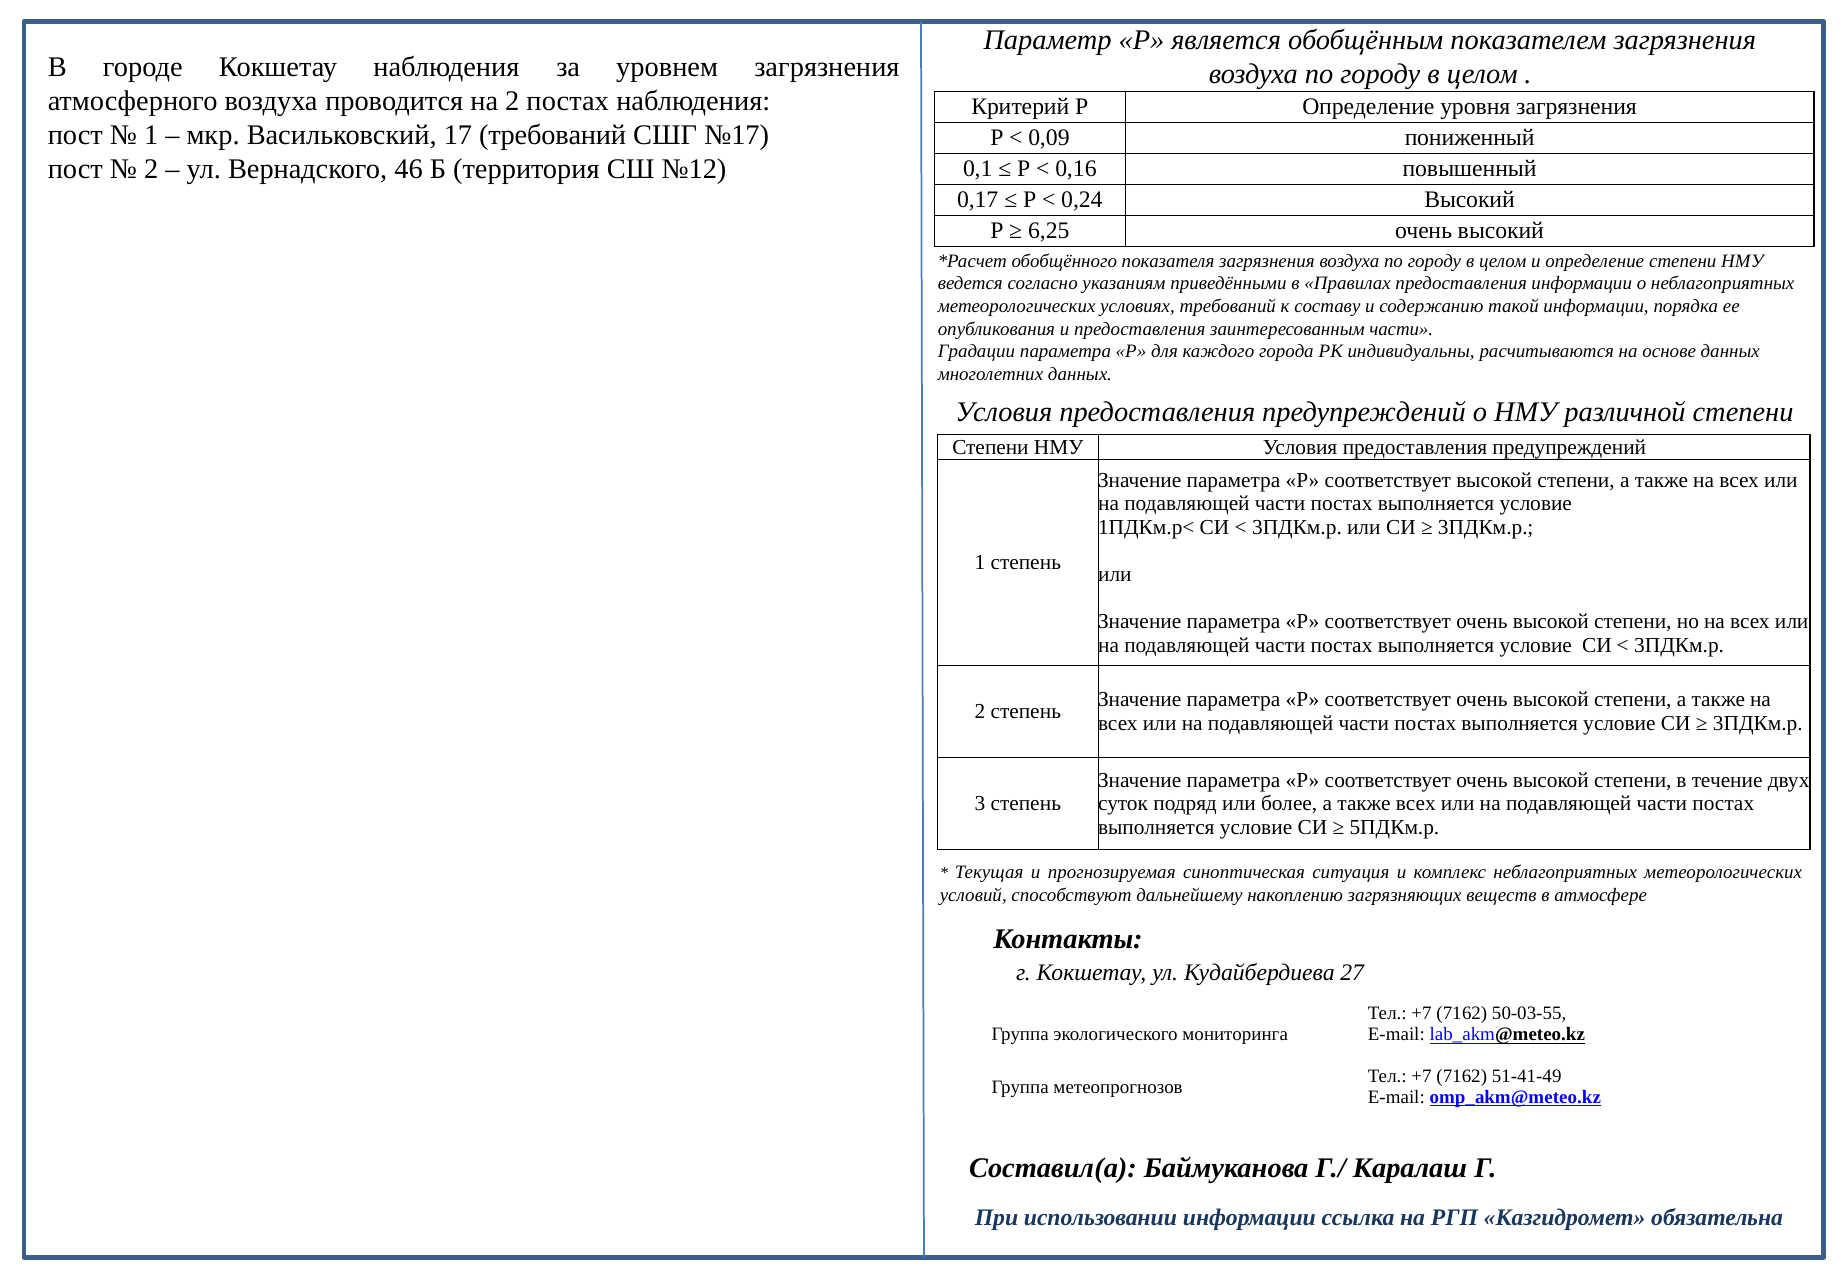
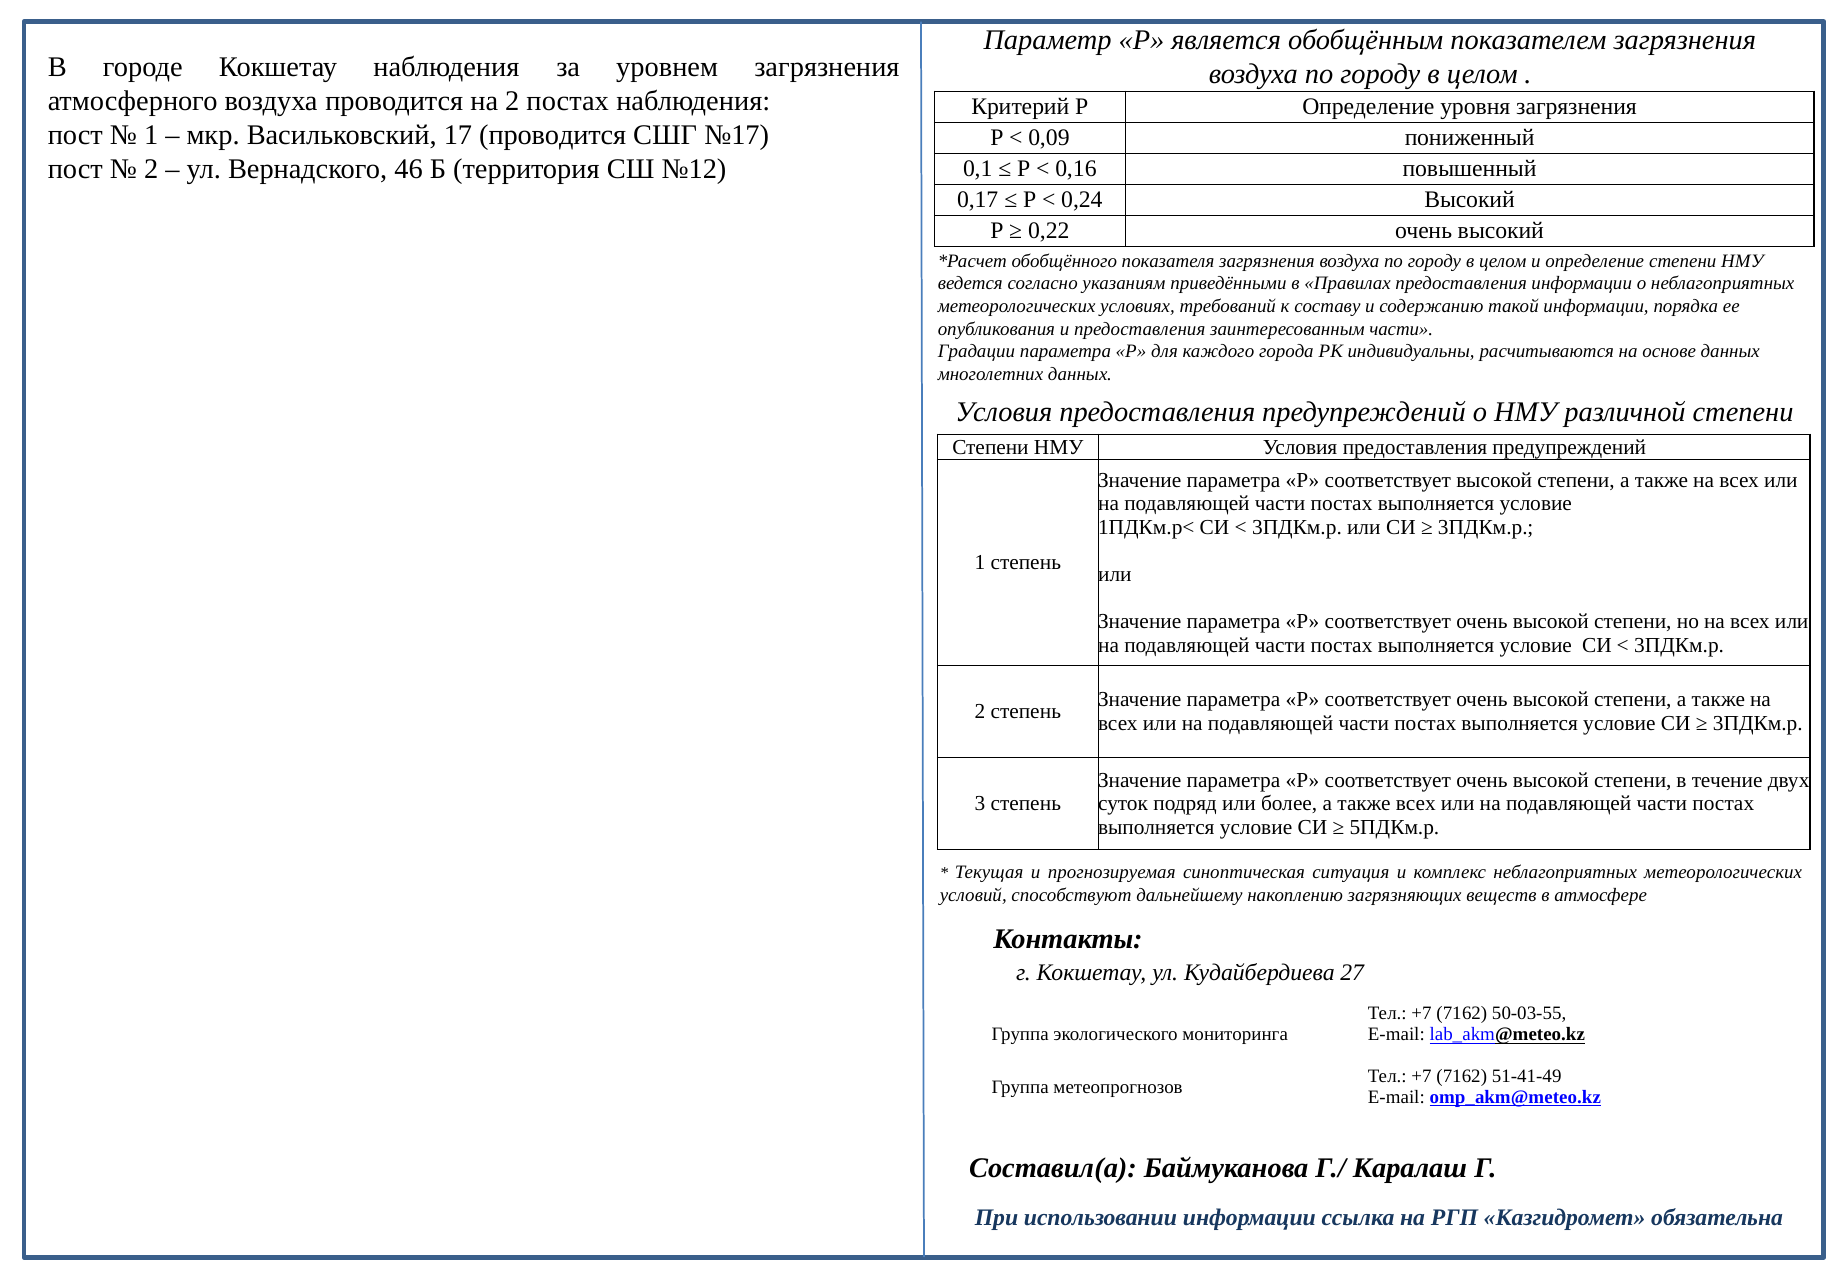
17 требований: требований -> проводится
6,25: 6,25 -> 0,22
